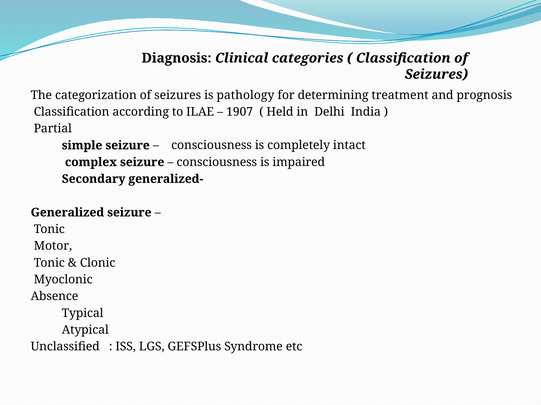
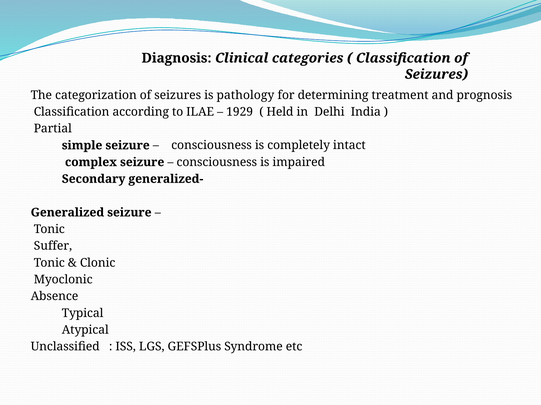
1907: 1907 -> 1929
Motor: Motor -> Suffer
